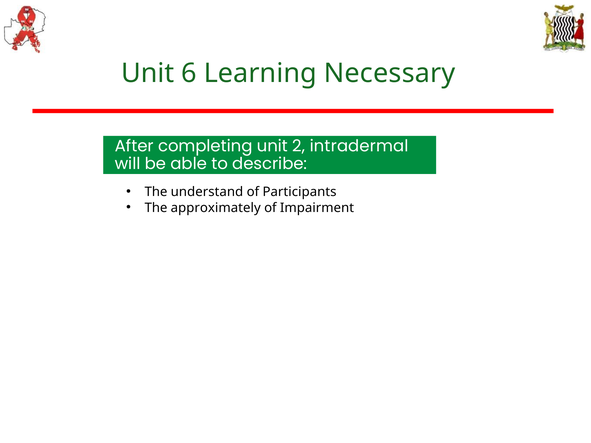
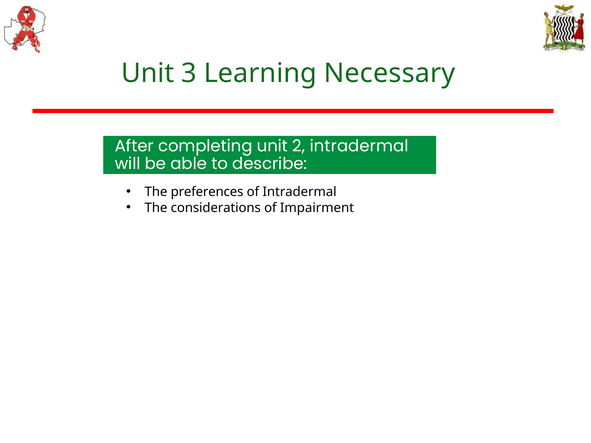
6: 6 -> 3
understand: understand -> preferences
of Participants: Participants -> Intradermal
approximately: approximately -> considerations
